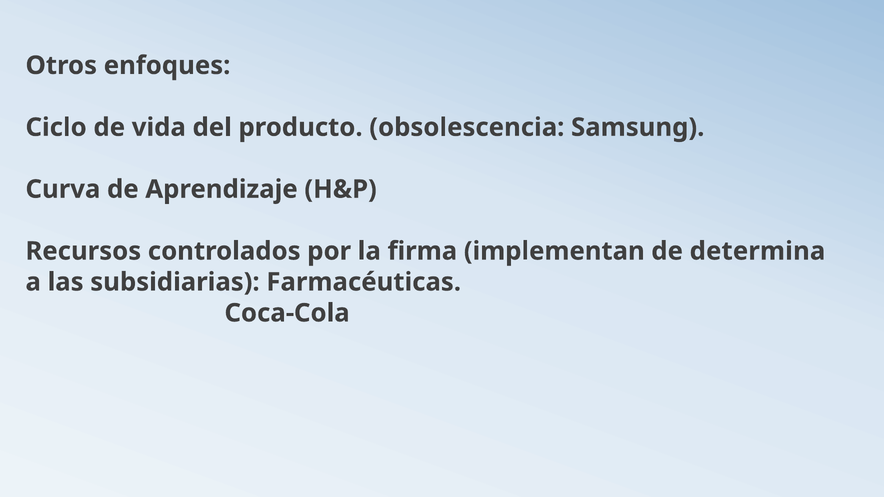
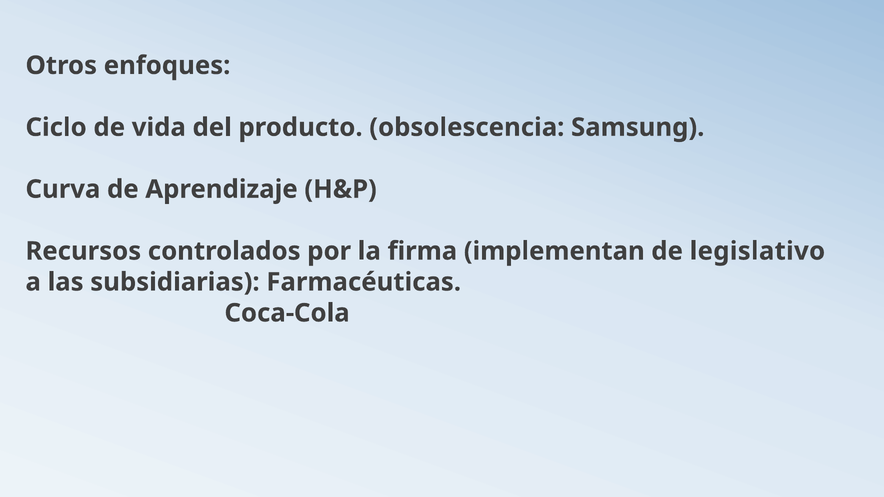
determina: determina -> legislativo
